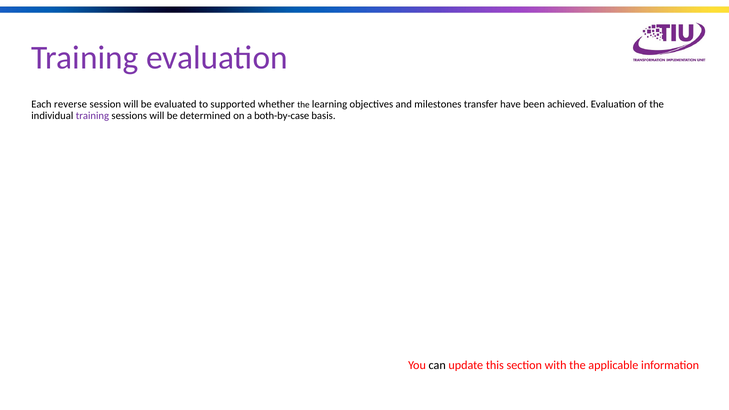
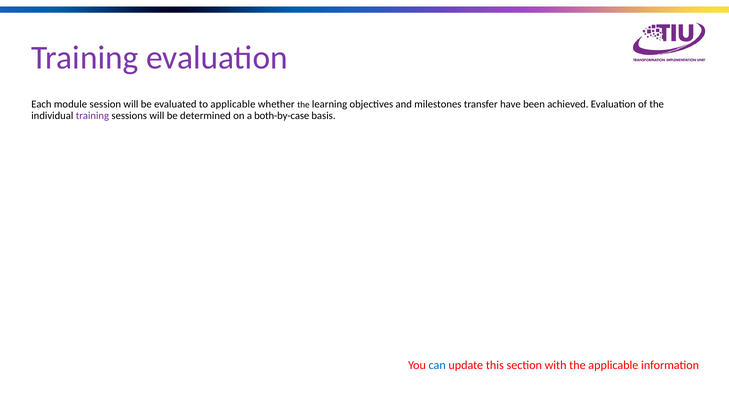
reverse: reverse -> module
to supported: supported -> applicable
can colour: black -> blue
